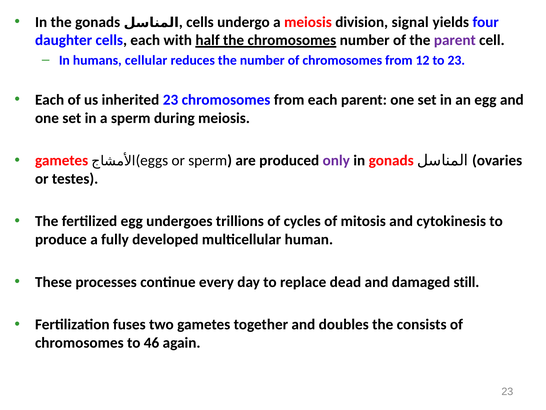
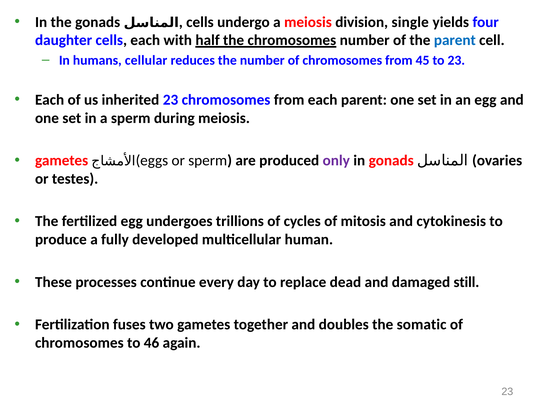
signal: signal -> single
parent at (455, 40) colour: purple -> blue
12: 12 -> 45
consists: consists -> somatic
